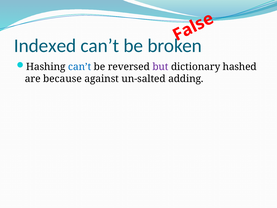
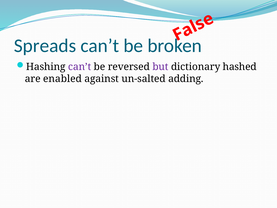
Indexed: Indexed -> Spreads
can’t at (80, 67) colour: blue -> purple
because: because -> enabled
